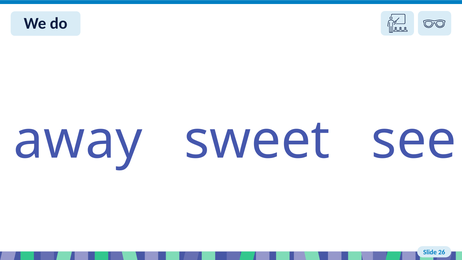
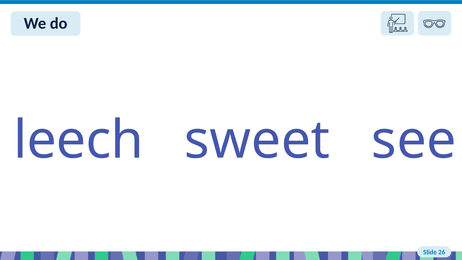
away: away -> leech
